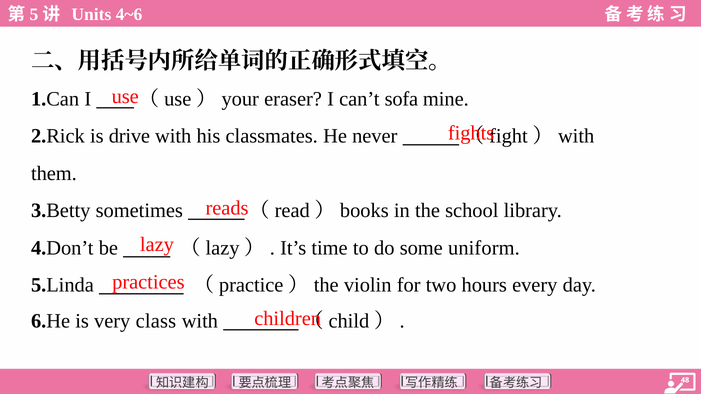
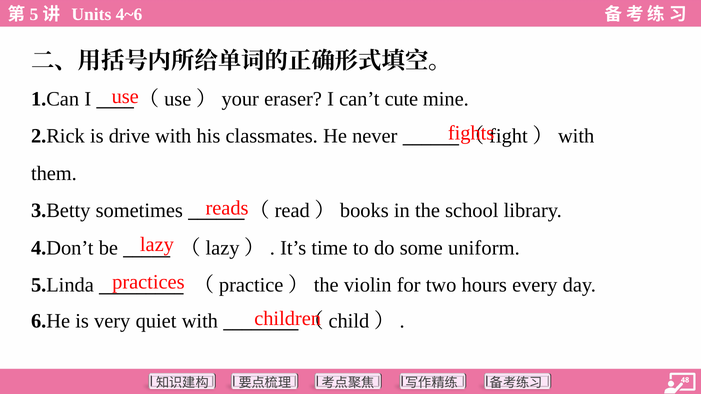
sofa: sofa -> cute
class: class -> quiet
